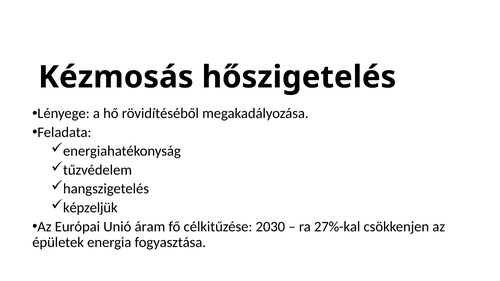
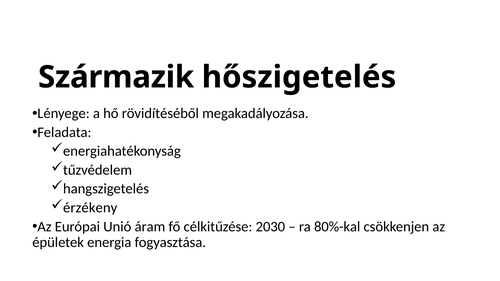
Kézmosás: Kézmosás -> Származik
képzeljük: képzeljük -> érzékeny
27%-kal: 27%-kal -> 80%-kal
